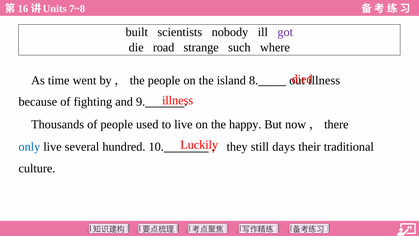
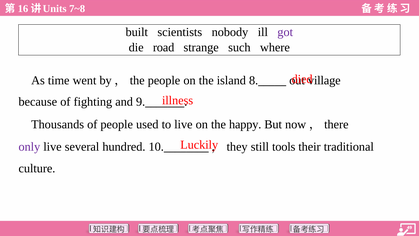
illness at (324, 80): illness -> village
only colour: blue -> purple
days: days -> tools
